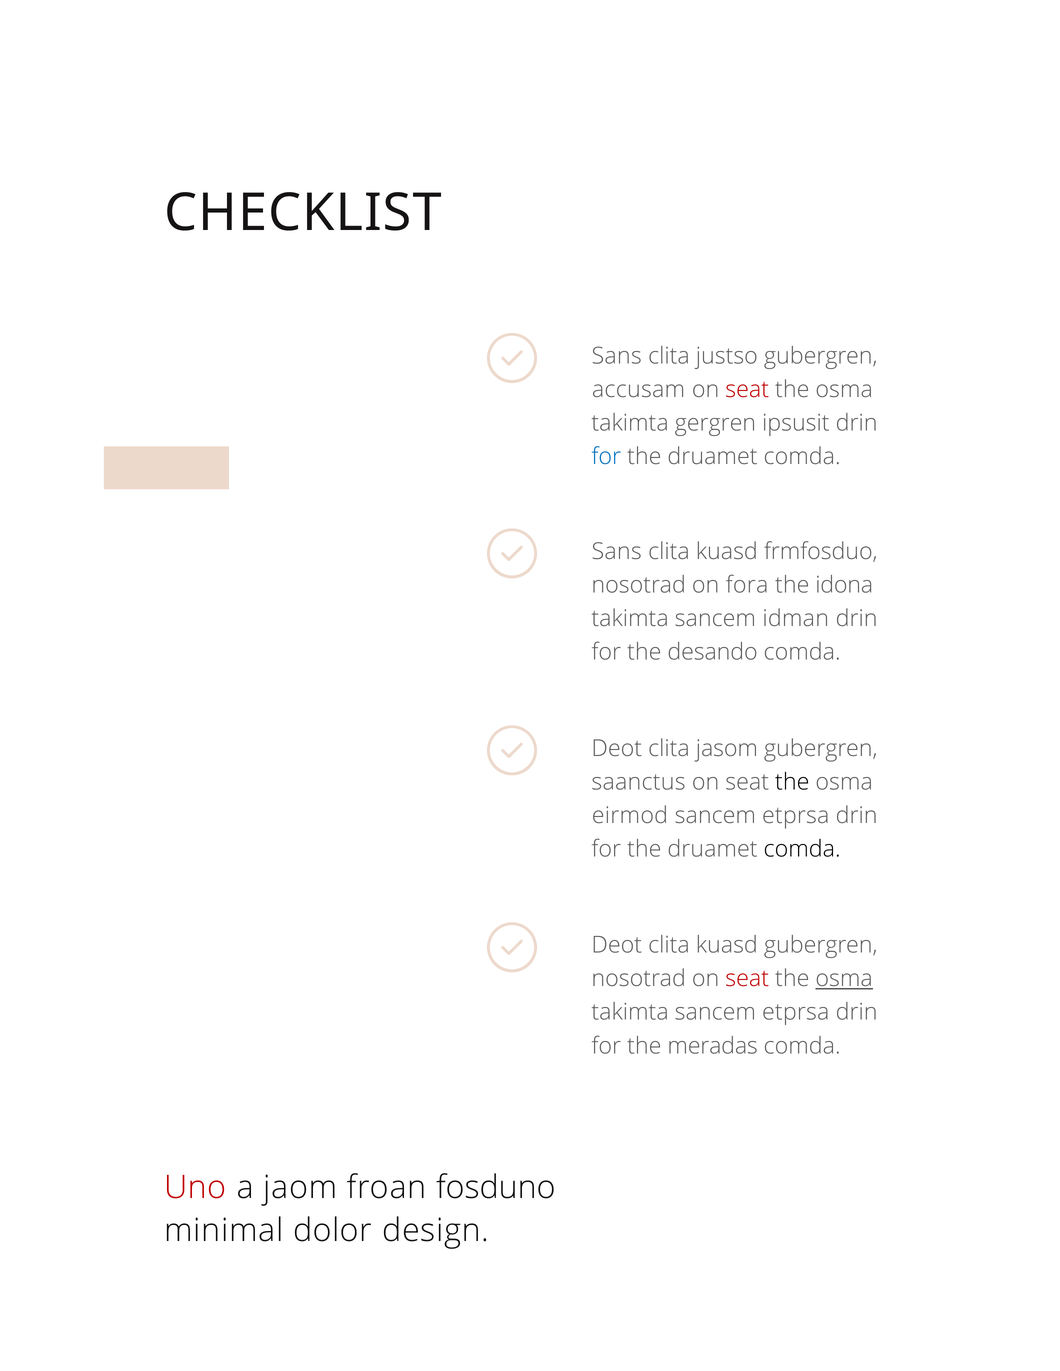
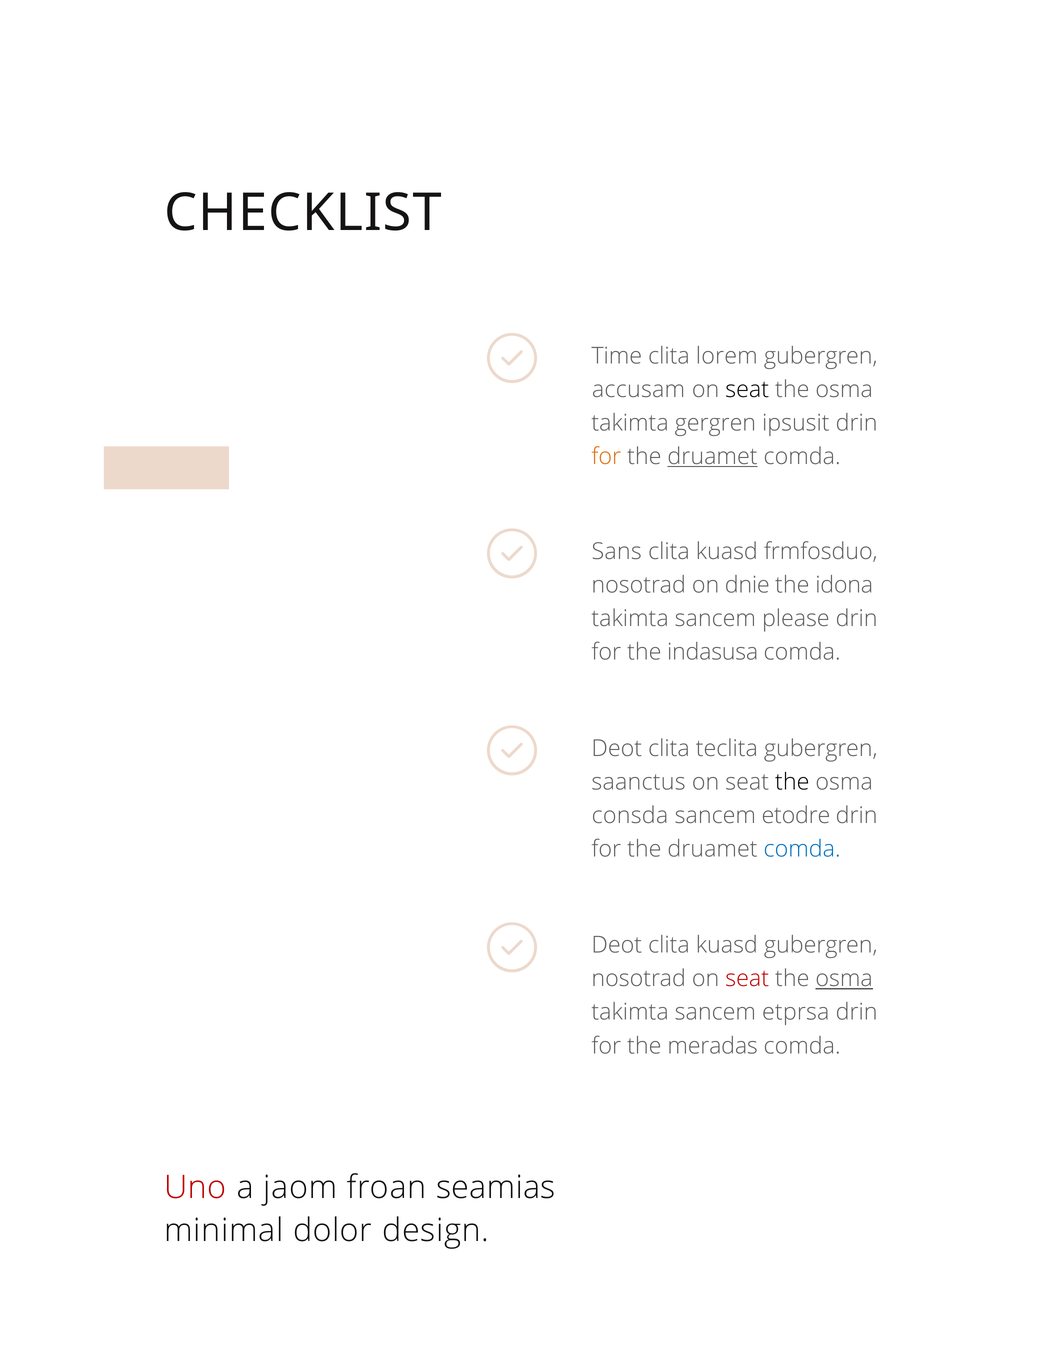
Sans at (617, 356): Sans -> Time
justso: justso -> lorem
seat at (747, 390) colour: red -> black
for at (606, 457) colour: blue -> orange
druamet at (713, 457) underline: none -> present
fora: fora -> dnie
idman: idman -> please
desando: desando -> indasusa
jasom: jasom -> teclita
eirmod: eirmod -> consda
etprsa at (796, 816): etprsa -> etodre
comda at (802, 849) colour: black -> blue
fosduno: fosduno -> seamias
